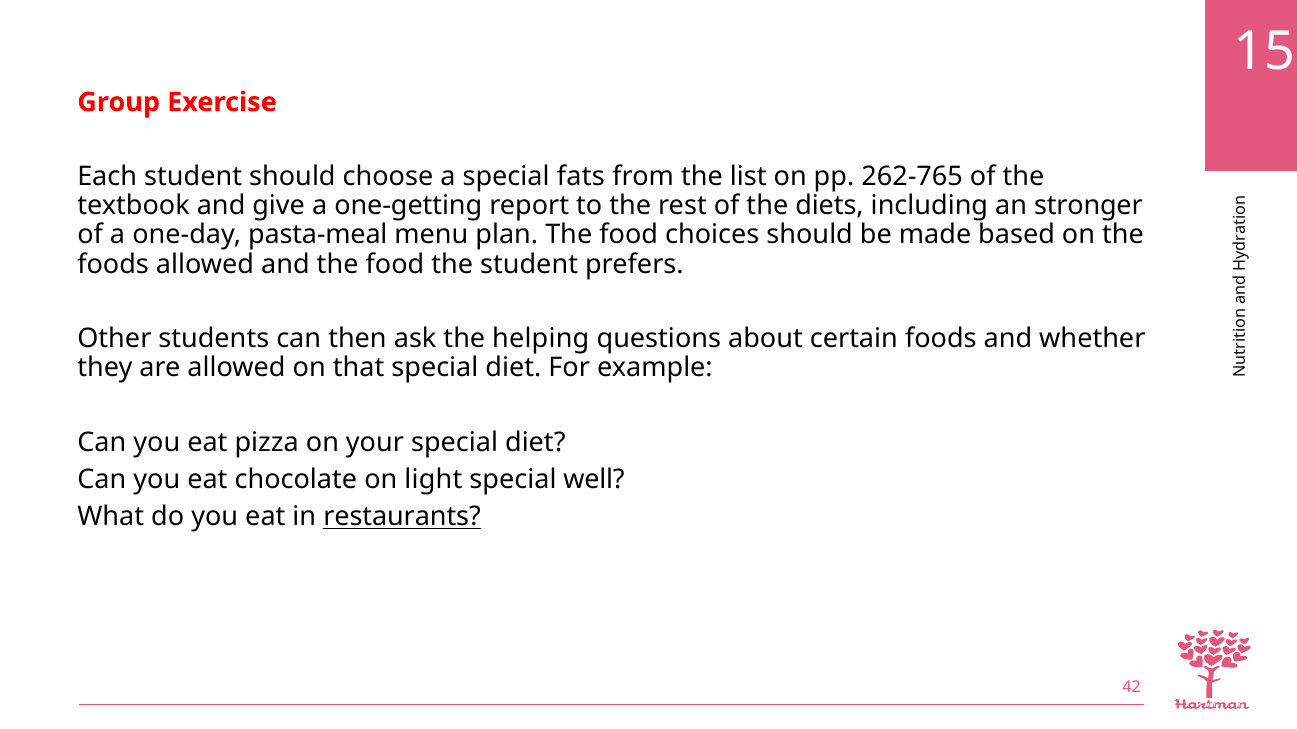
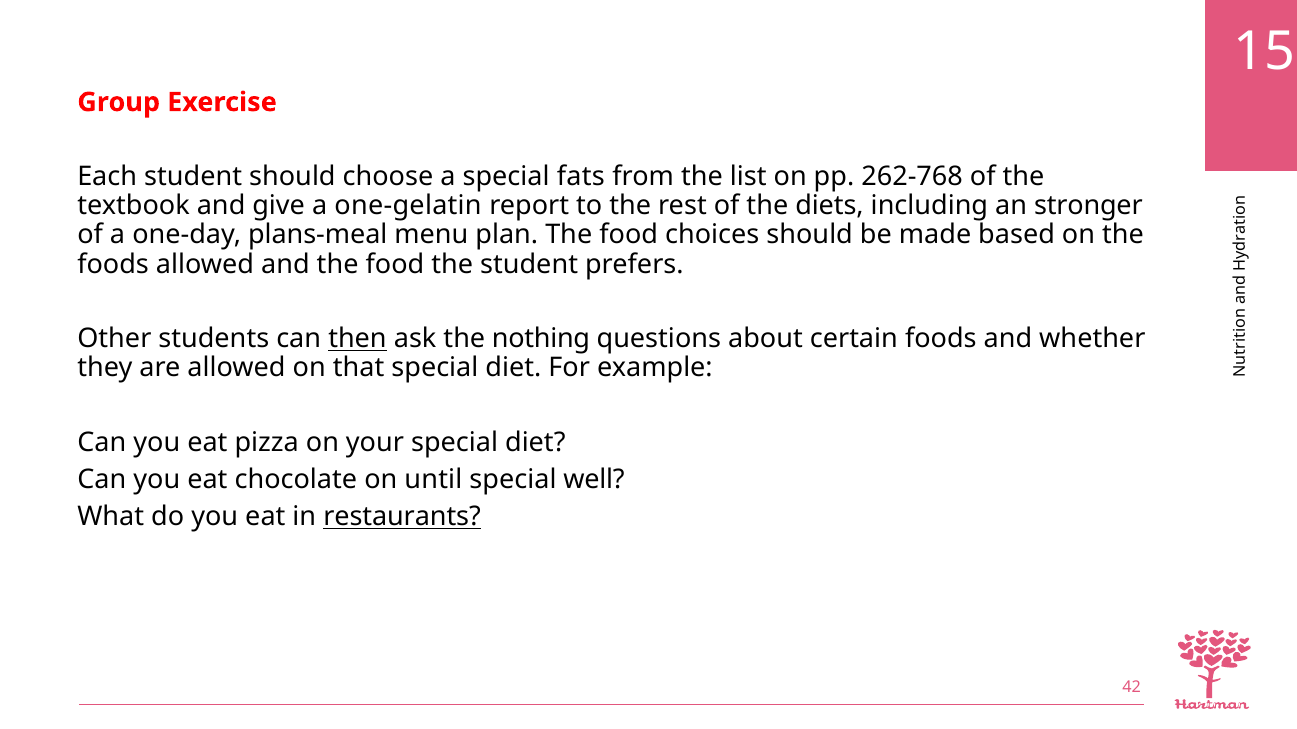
262-765: 262-765 -> 262-768
one-getting: one-getting -> one-gelatin
pasta-meal: pasta-meal -> plans-meal
then underline: none -> present
helping: helping -> nothing
light: light -> until
